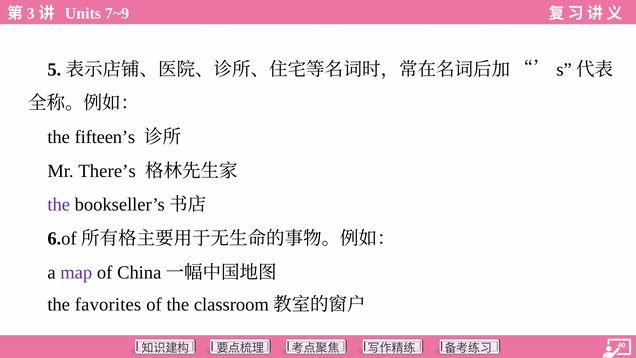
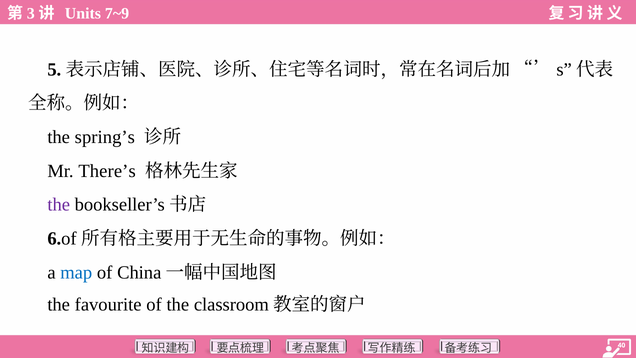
fifteen’s: fifteen’s -> spring’s
map colour: purple -> blue
favorites: favorites -> favourite
